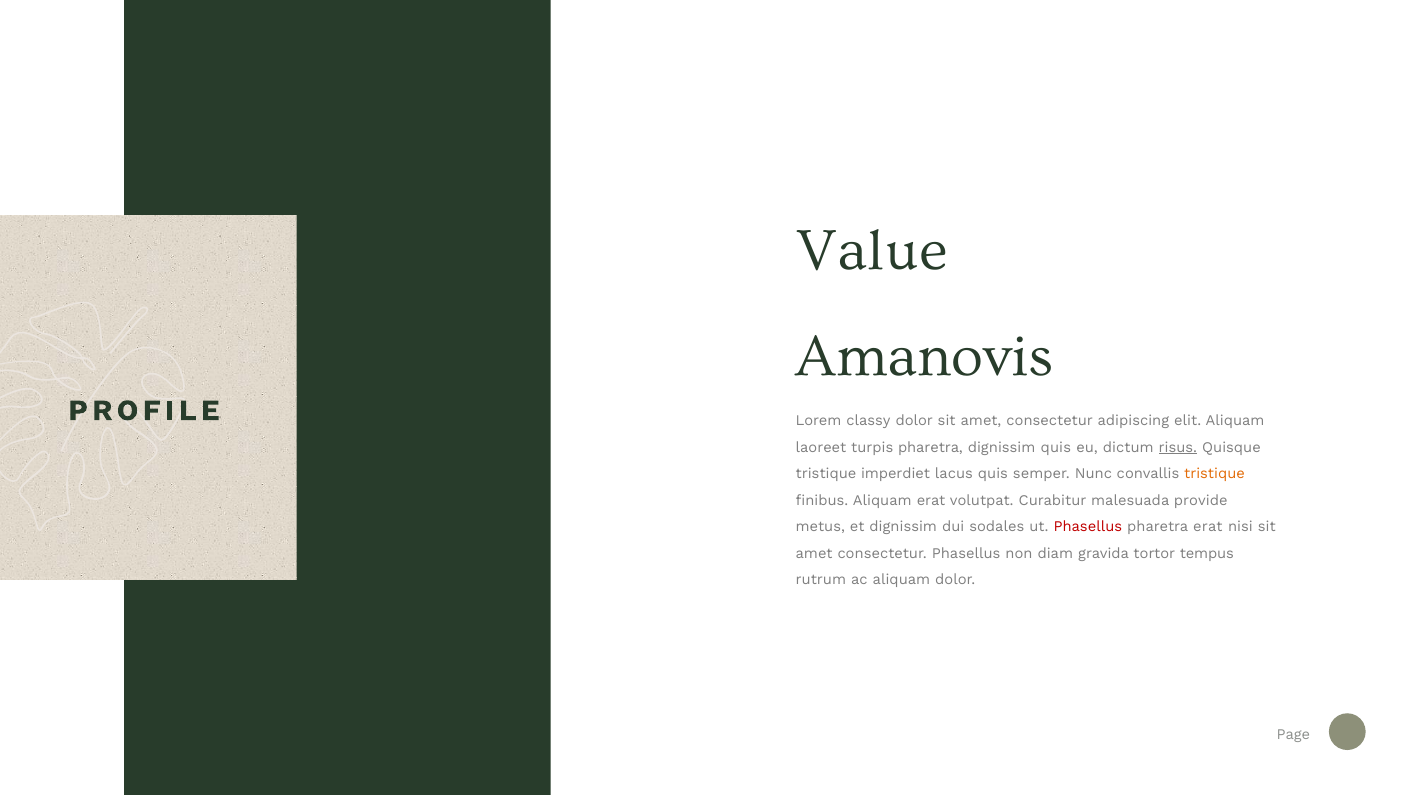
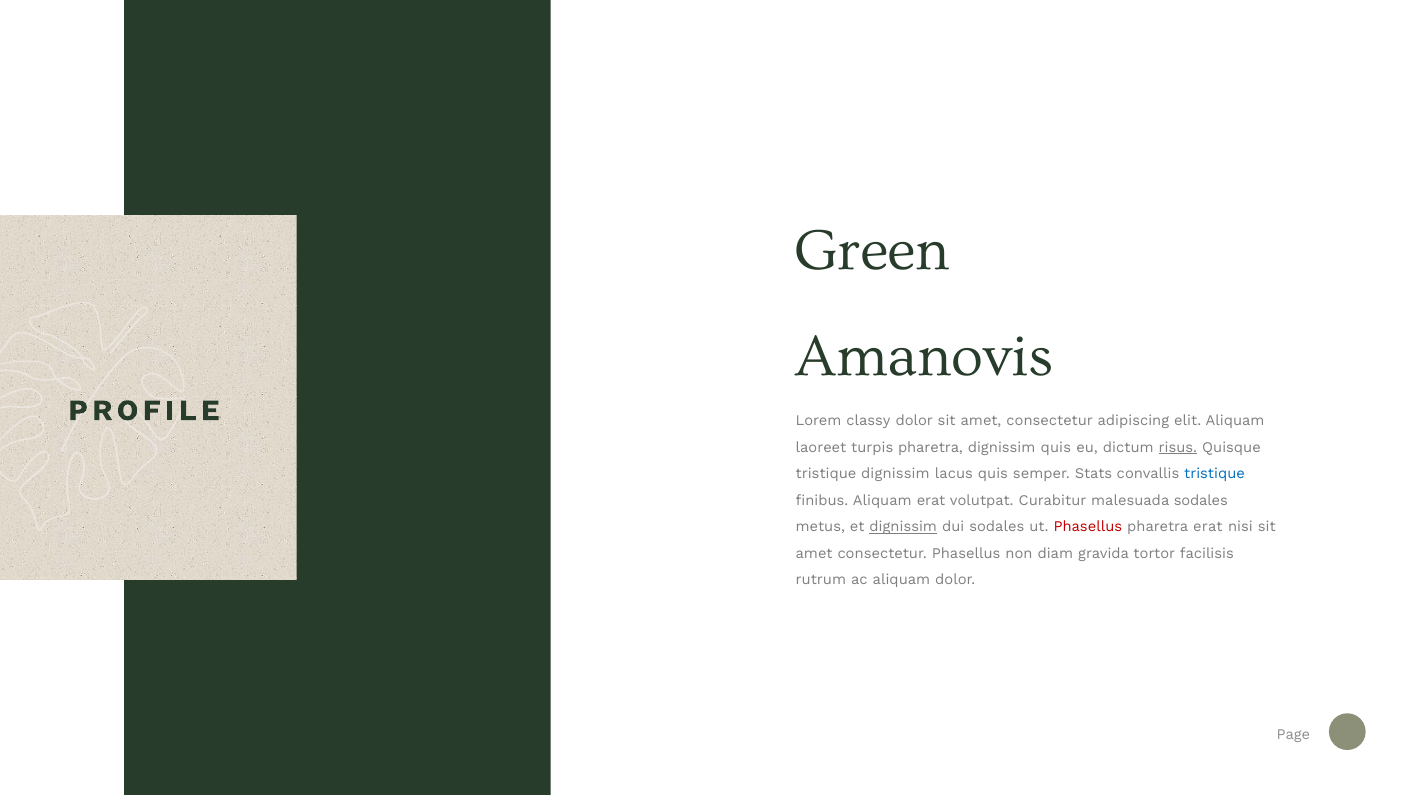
Value: Value -> Green
tristique imperdiet: imperdiet -> dignissim
Nunc: Nunc -> Stats
tristique at (1215, 474) colour: orange -> blue
malesuada provide: provide -> sodales
dignissim at (903, 527) underline: none -> present
tempus: tempus -> facilisis
